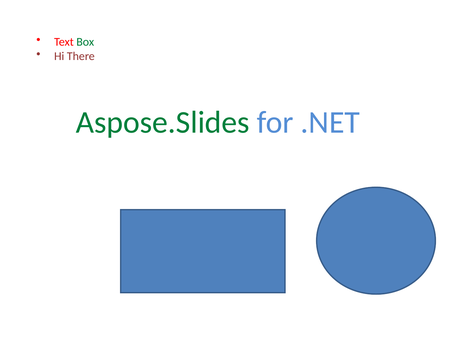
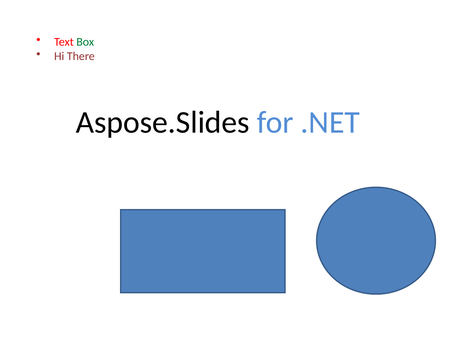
Aspose.Slides colour: green -> black
